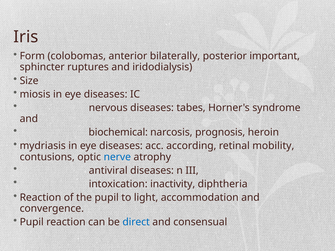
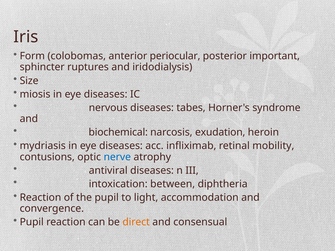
bilaterally: bilaterally -> periocular
prognosis: prognosis -> exudation
according: according -> infliximab
inactivity: inactivity -> between
direct colour: blue -> orange
